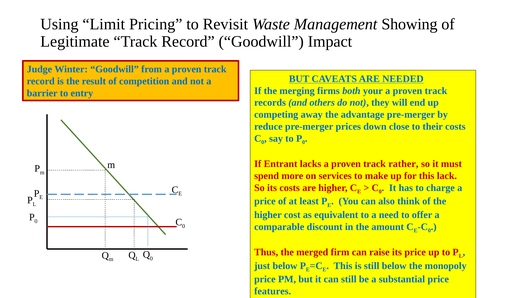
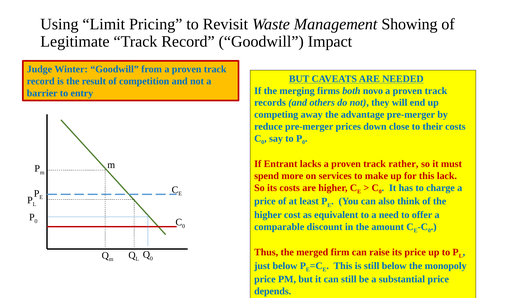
your: your -> novo
features: features -> depends
